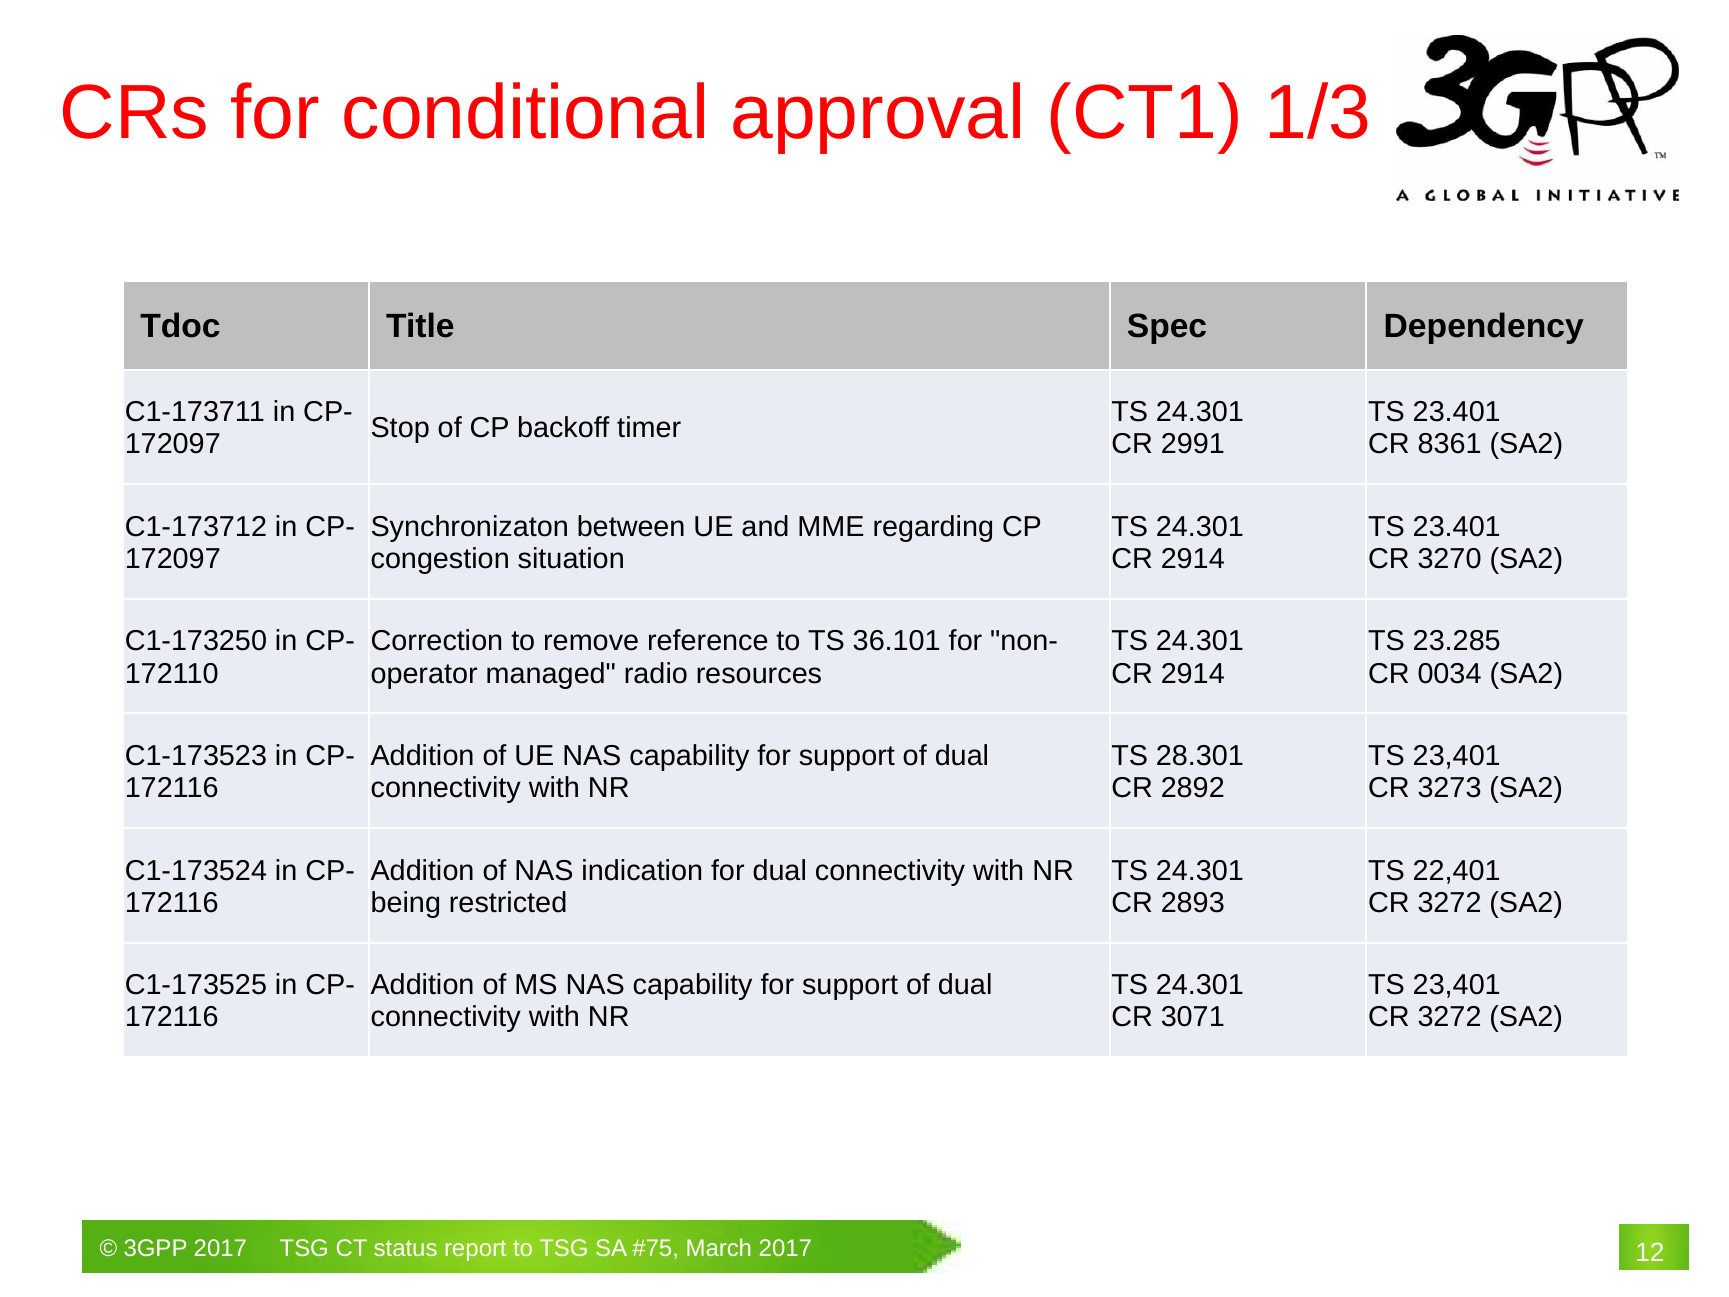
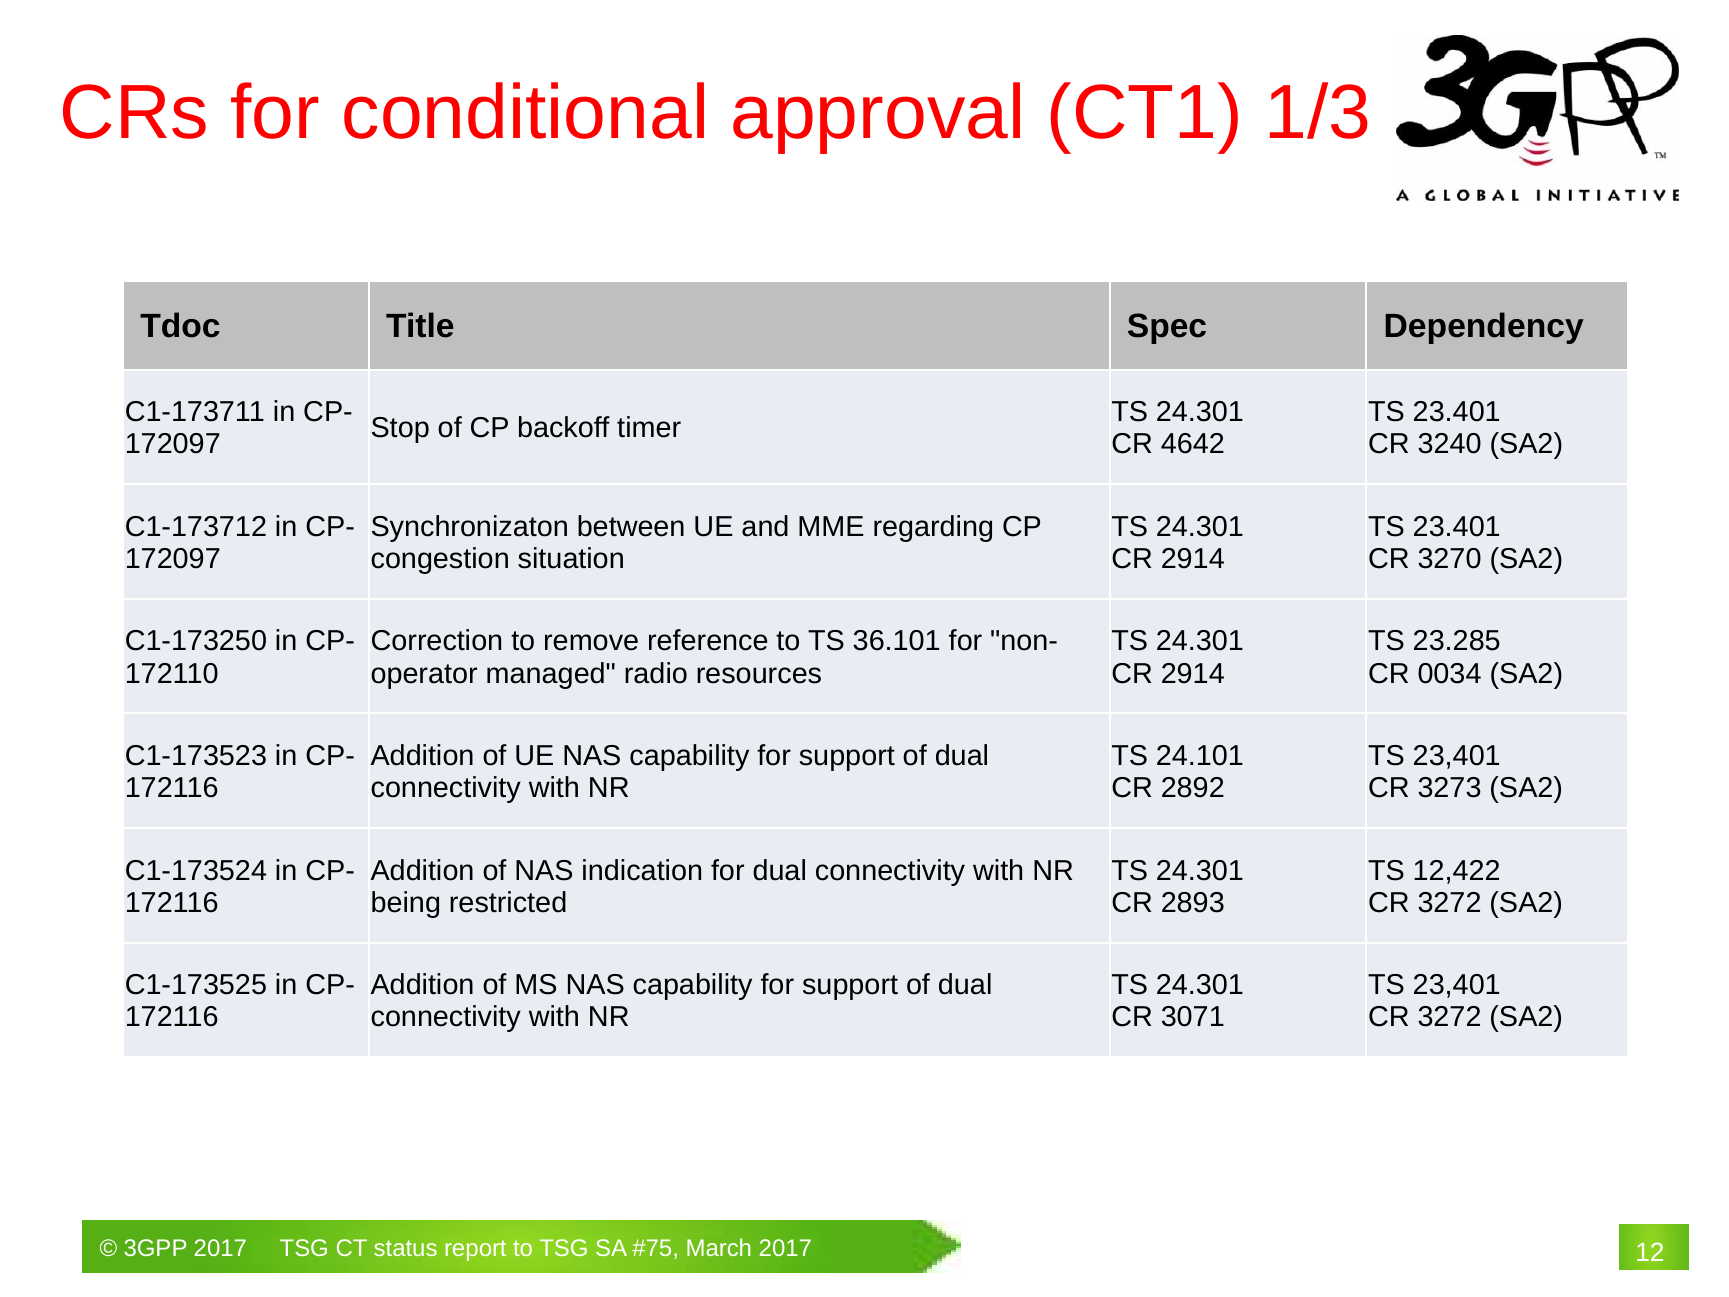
2991: 2991 -> 4642
8361: 8361 -> 3240
28.301: 28.301 -> 24.101
22,401: 22,401 -> 12,422
